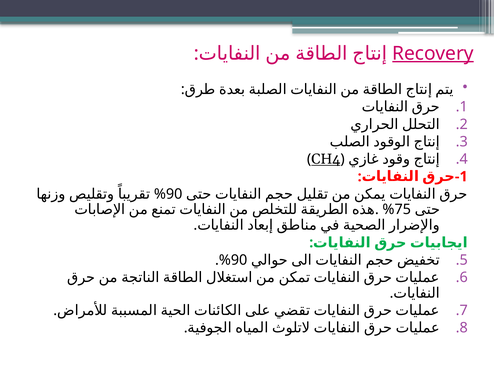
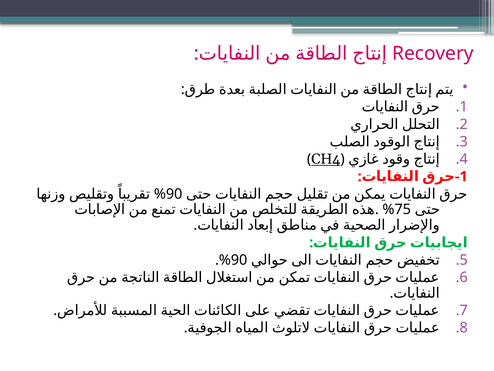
Recovery underline: present -> none
